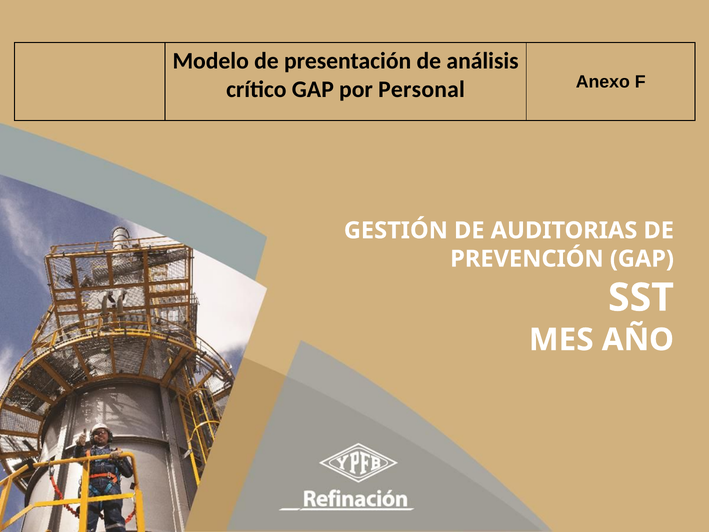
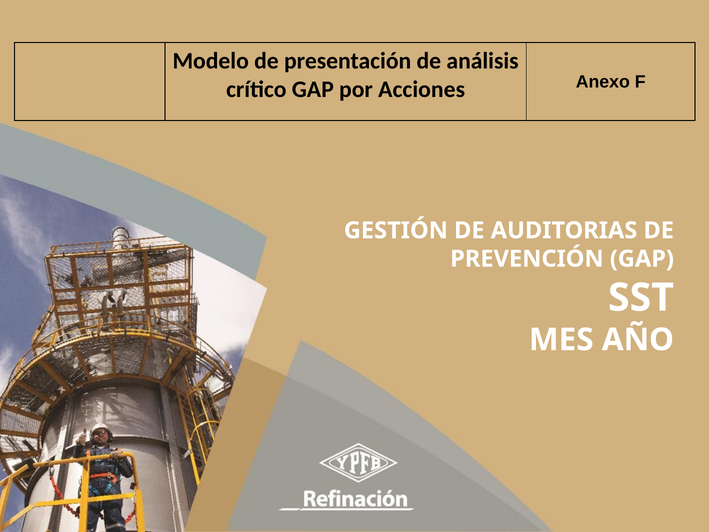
Personal: Personal -> Acciones
